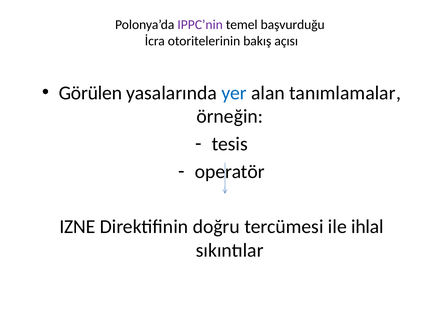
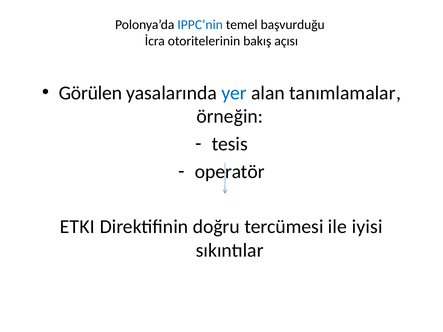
IPPC’nin colour: purple -> blue
IZNE: IZNE -> ETKI
ihlal: ihlal -> iyisi
